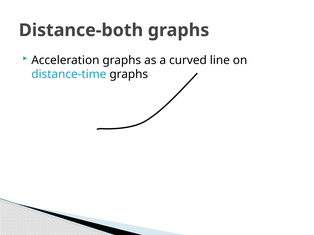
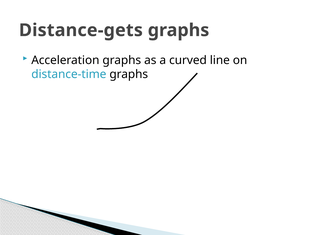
Distance-both: Distance-both -> Distance-gets
